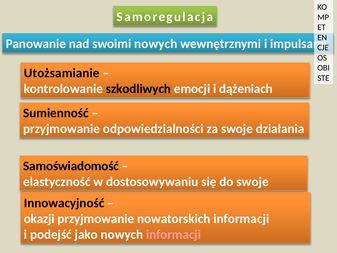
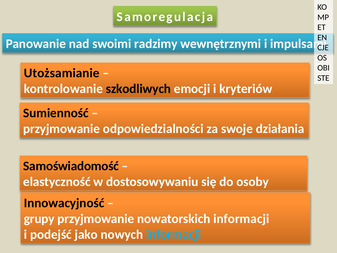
swoimi nowych: nowych -> radzimy
dążeniach: dążeniach -> kryteriów
do swoje: swoje -> osoby
okazji: okazji -> grupy
informacji at (174, 234) colour: pink -> light blue
